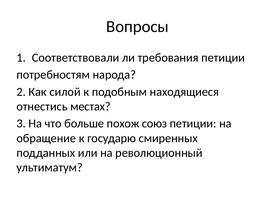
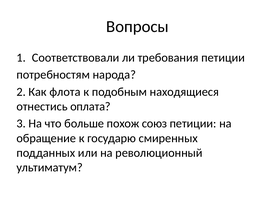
силой: силой -> флота
местах: местах -> оплата
